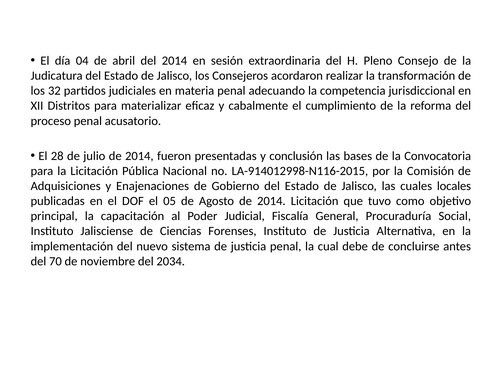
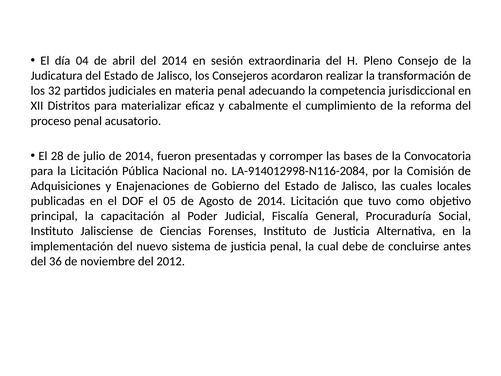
conclusión: conclusión -> corromper
LA-914012998-N116-2015: LA-914012998-N116-2015 -> LA-914012998-N116-2084
70: 70 -> 36
2034: 2034 -> 2012
